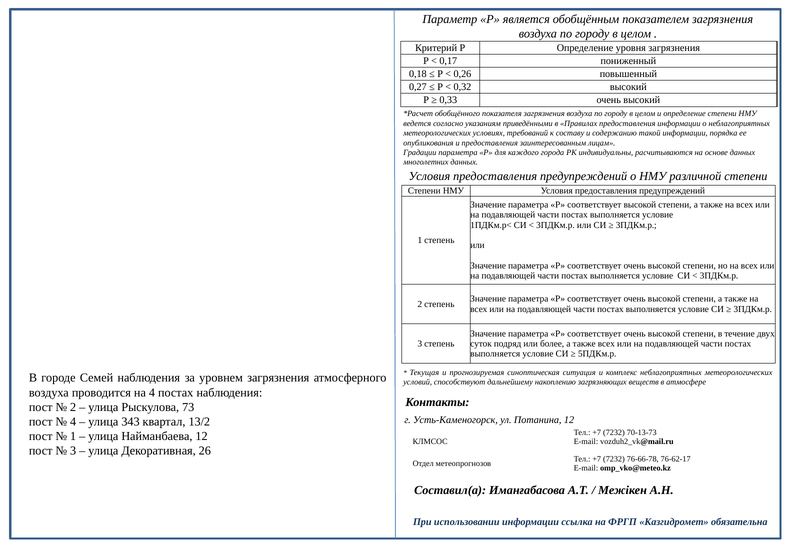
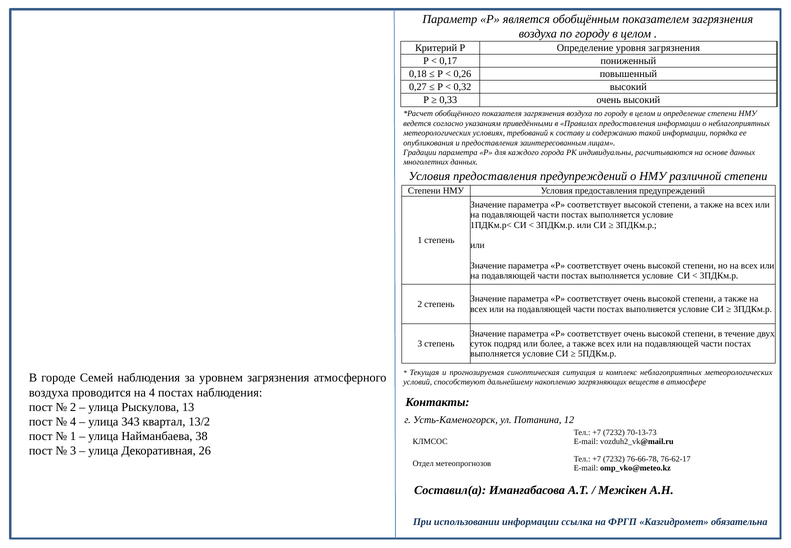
73: 73 -> 13
Найманбаева 12: 12 -> 38
